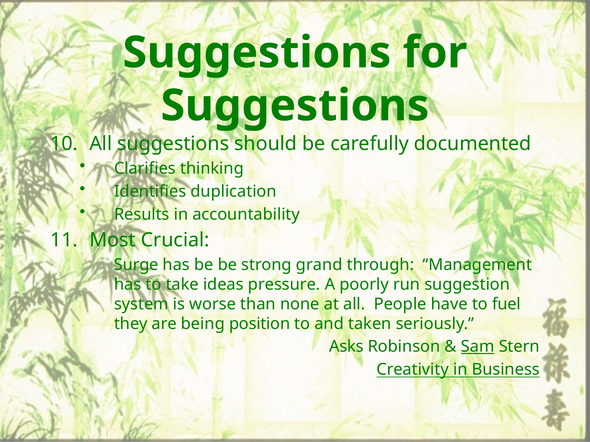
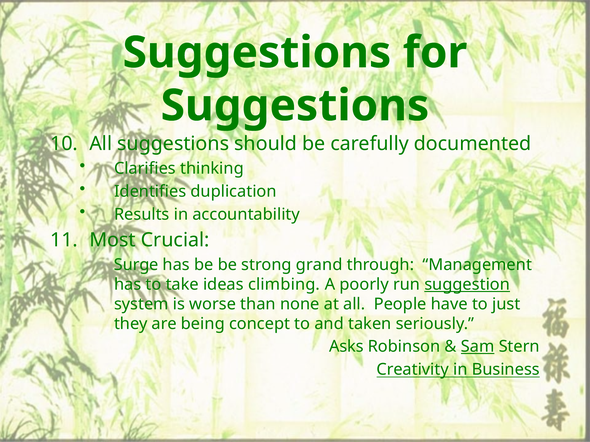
pressure: pressure -> climbing
suggestion underline: none -> present
fuel: fuel -> just
position: position -> concept
